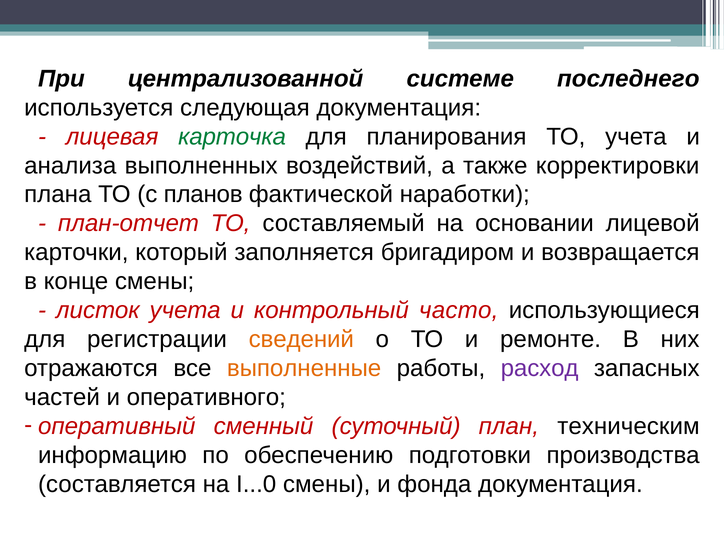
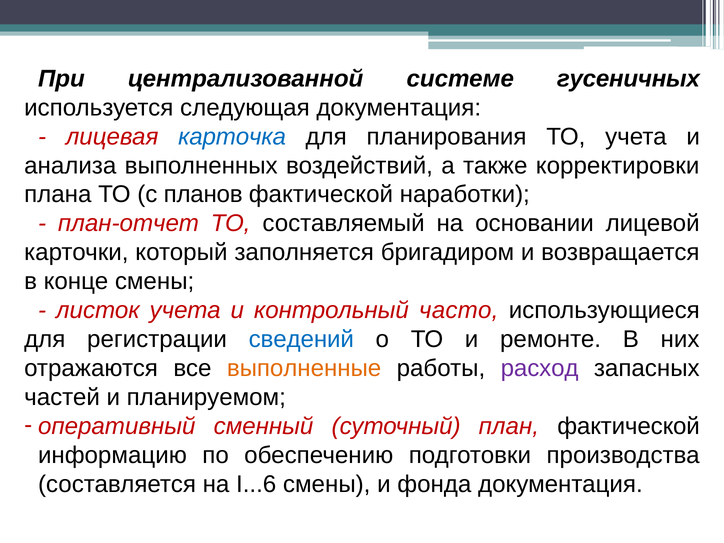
последнего: последнего -> гусеничных
карточка colour: green -> blue
сведений colour: orange -> blue
оперативного: оперативного -> планируемом
план техническим: техническим -> фактической
I...0: I...0 -> I...6
